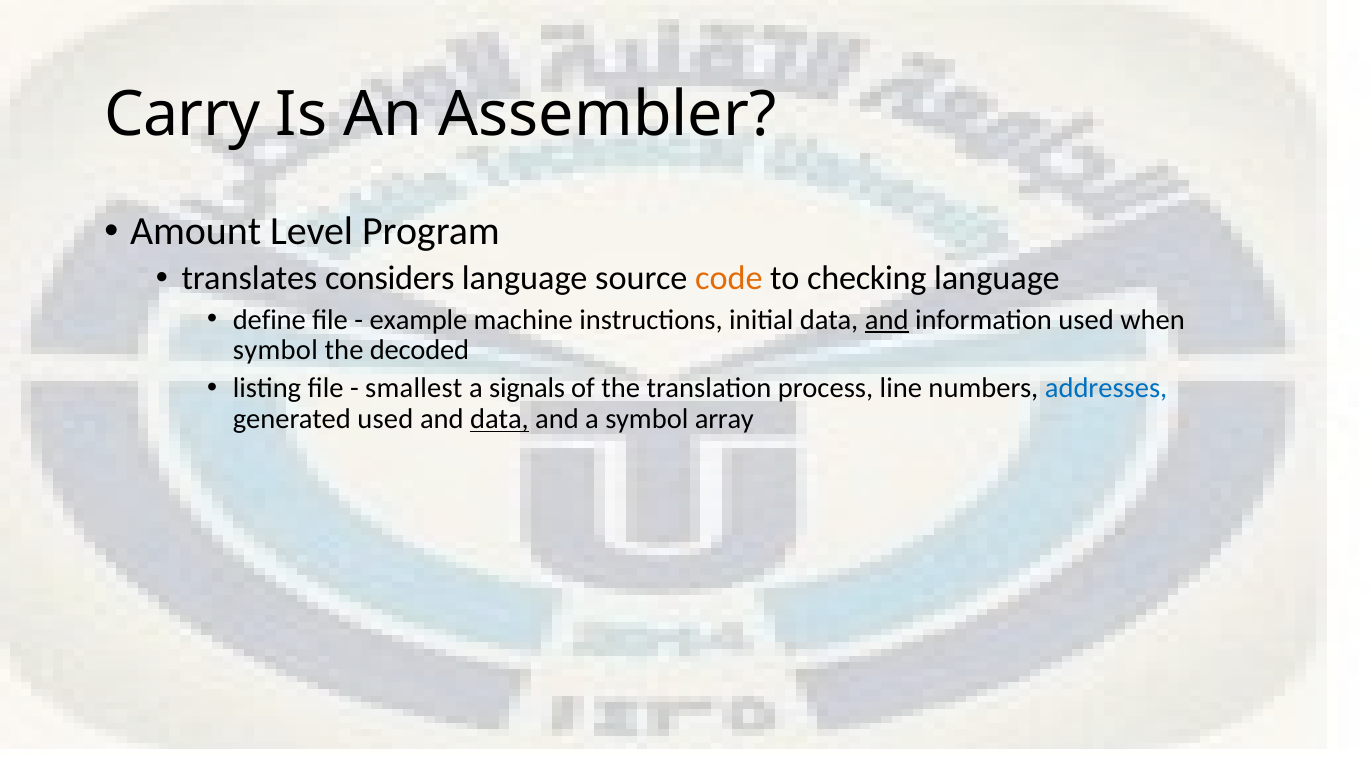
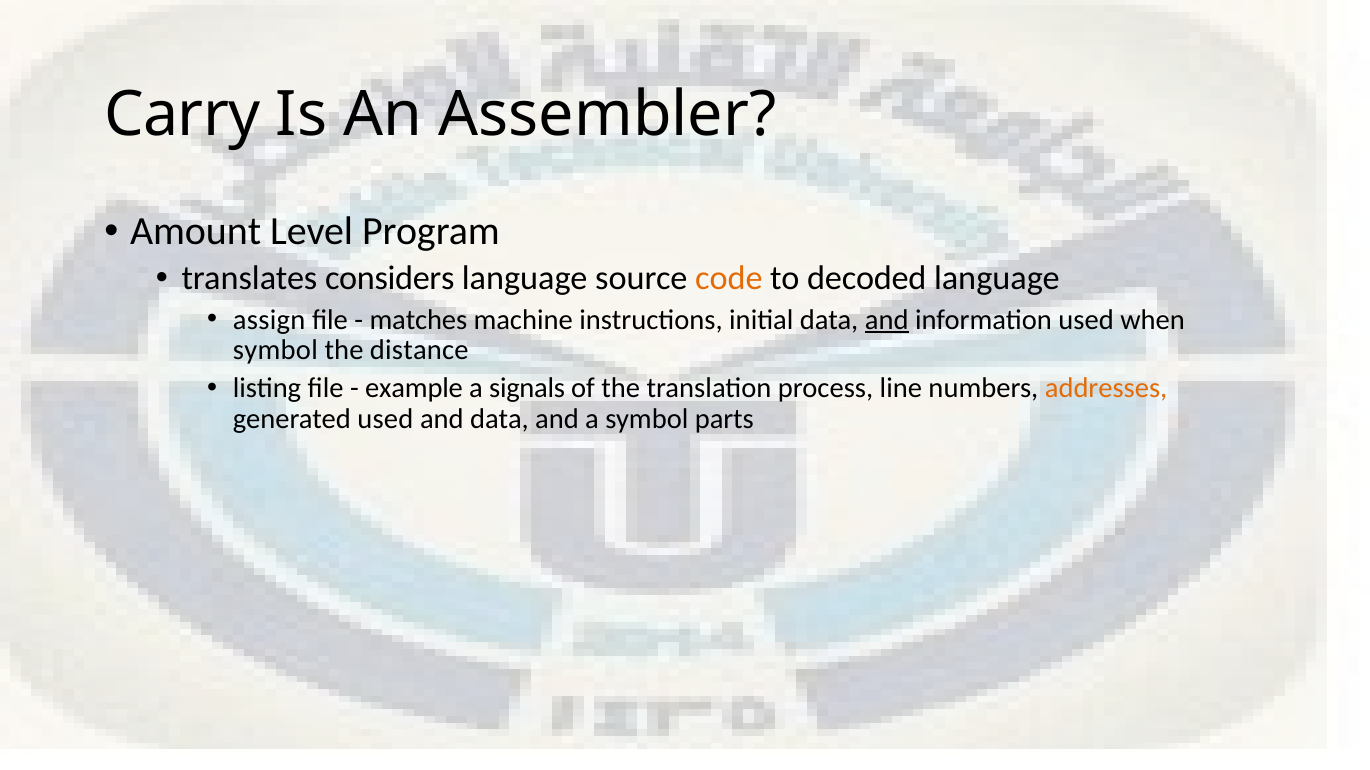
checking: checking -> decoded
define: define -> assign
example: example -> matches
decoded: decoded -> distance
smallest: smallest -> example
addresses colour: blue -> orange
data at (499, 419) underline: present -> none
array: array -> parts
